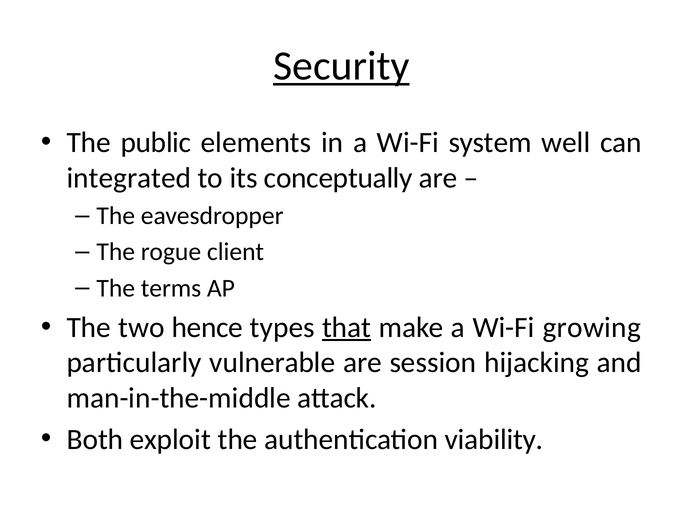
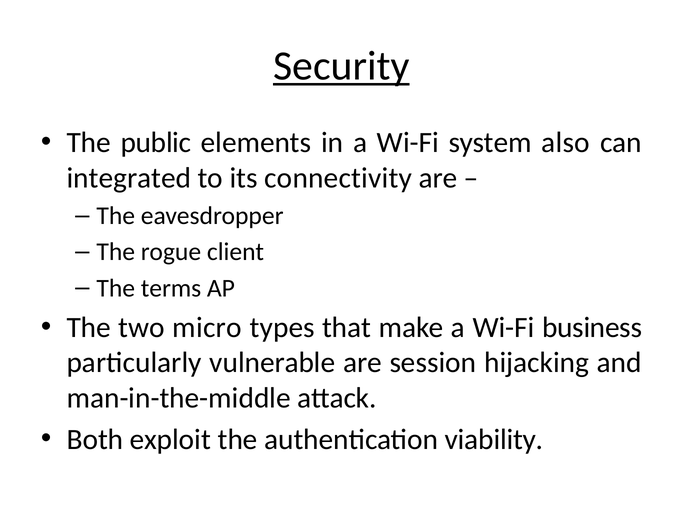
well: well -> also
conceptually: conceptually -> connectivity
hence: hence -> micro
that underline: present -> none
growing: growing -> business
